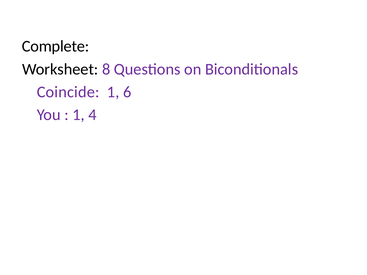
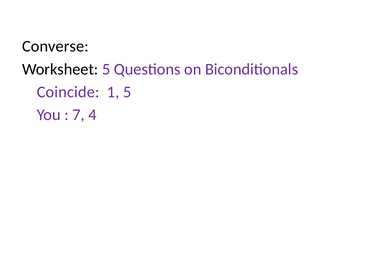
Complete: Complete -> Converse
Worksheet 8: 8 -> 5
1 6: 6 -> 5
1 at (79, 115): 1 -> 7
